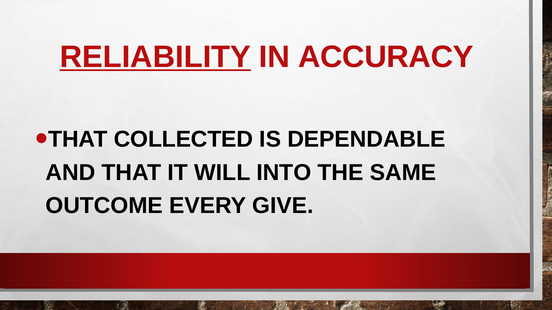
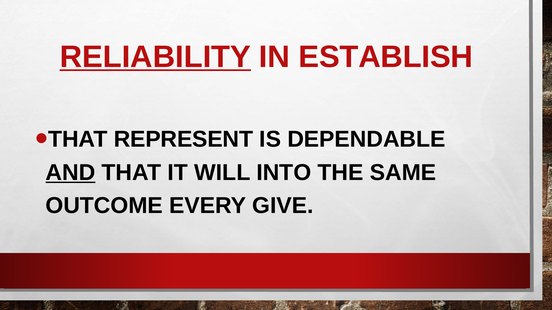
ACCURACY: ACCURACY -> ESTABLISH
COLLECTED: COLLECTED -> REPRESENT
AND underline: none -> present
